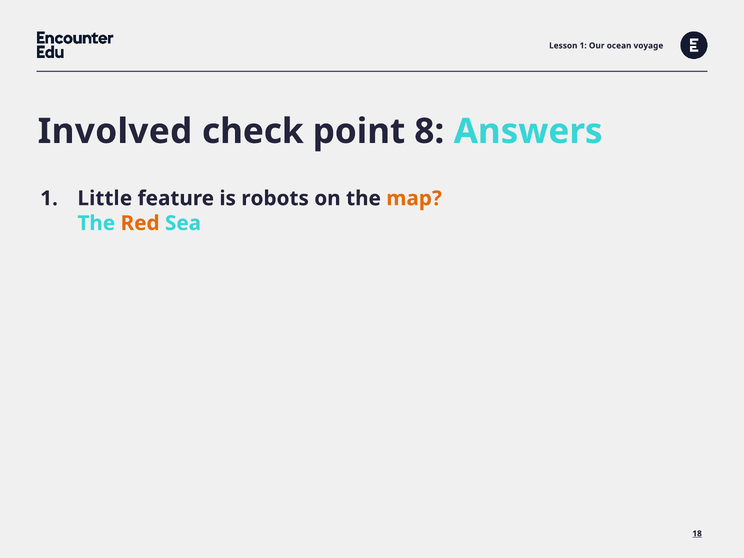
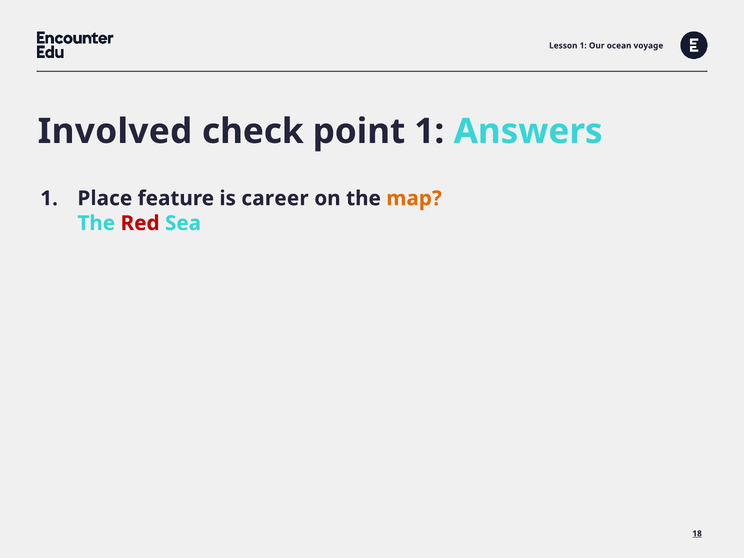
point 8: 8 -> 1
Little: Little -> Place
robots: robots -> career
Red colour: orange -> red
